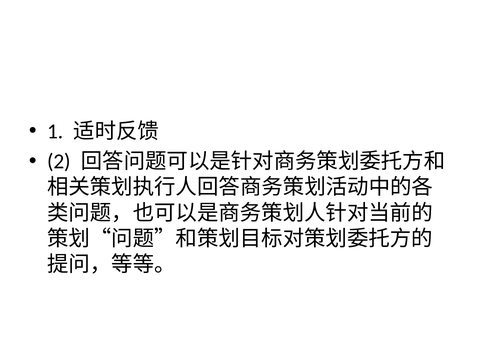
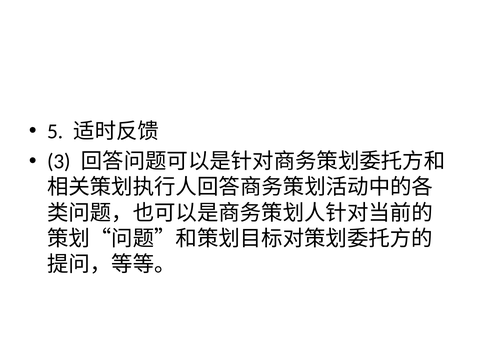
1: 1 -> 5
2: 2 -> 3
